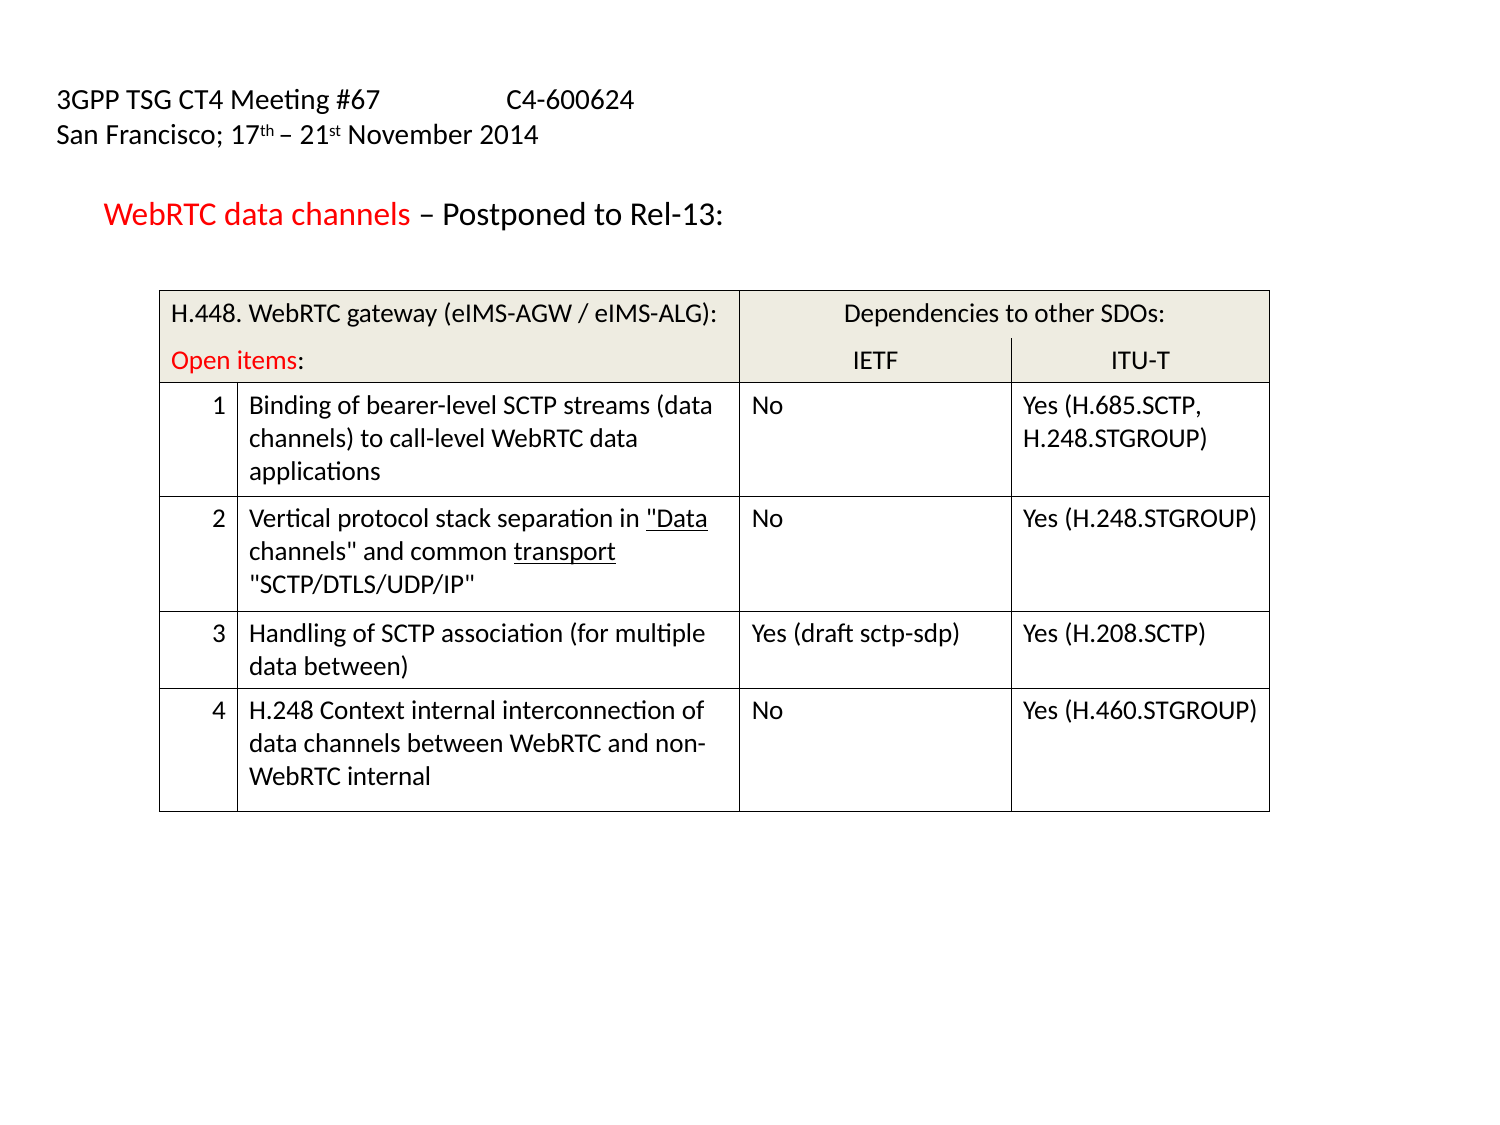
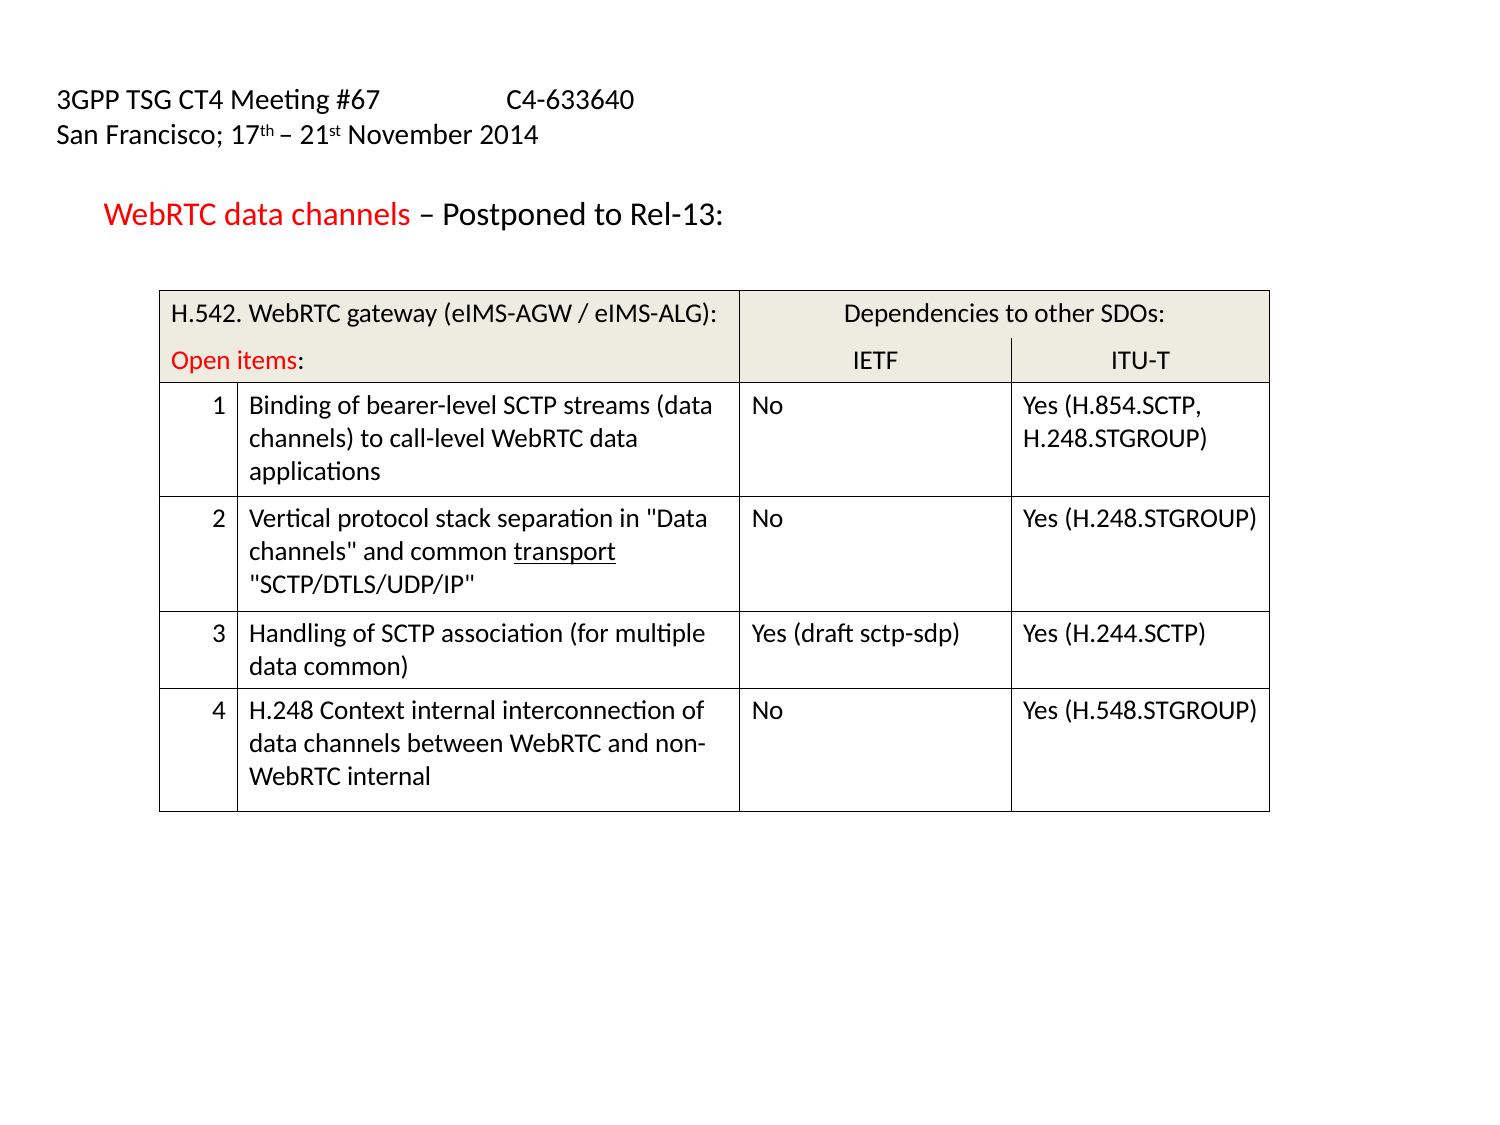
C4-600624: C4-600624 -> C4-633640
H.448: H.448 -> H.542
H.685.SCTP: H.685.SCTP -> H.854.SCTP
Data at (677, 519) underline: present -> none
H.208.SCTP: H.208.SCTP -> H.244.SCTP
data between: between -> common
H.460.STGROUP: H.460.STGROUP -> H.548.STGROUP
